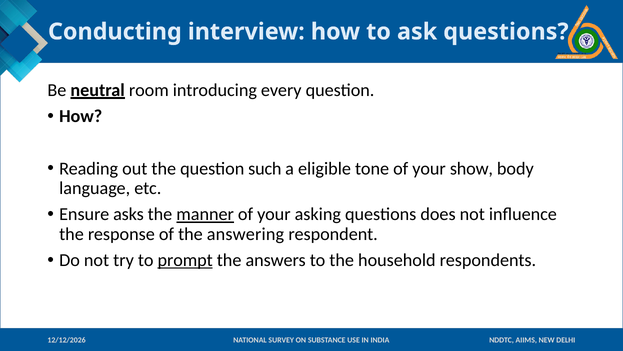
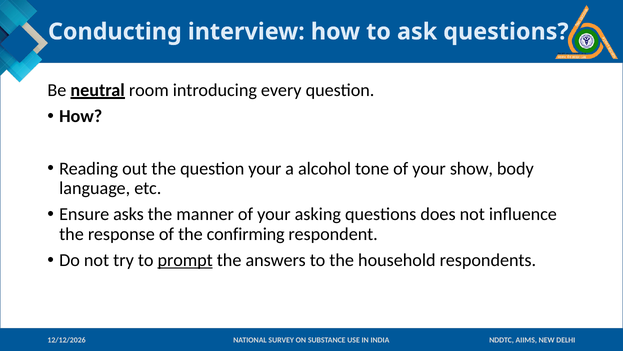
question such: such -> your
eligible: eligible -> alcohol
manner underline: present -> none
answering: answering -> confirming
